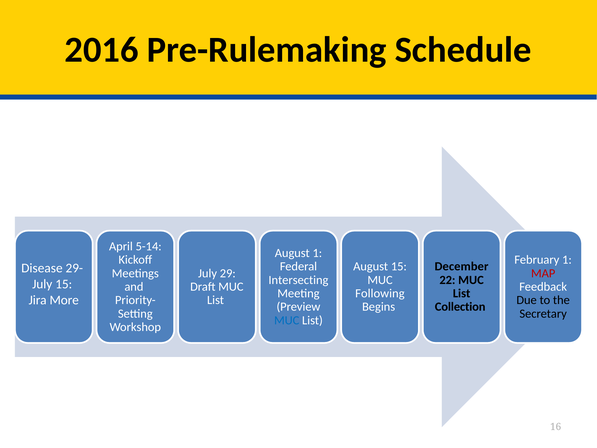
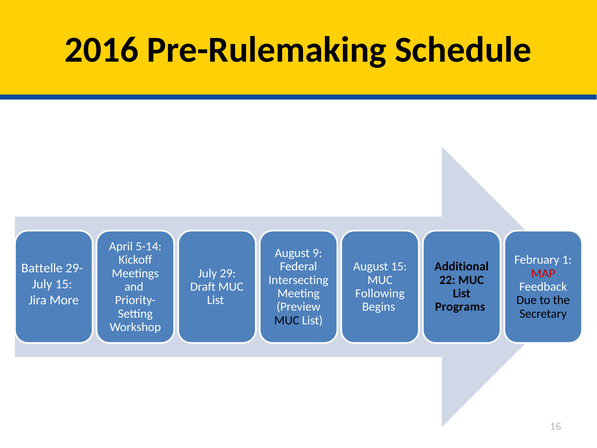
August 1: 1 -> 9
December: December -> Additional
Disease: Disease -> Battelle
Collection: Collection -> Programs
MUC at (287, 320) colour: blue -> black
